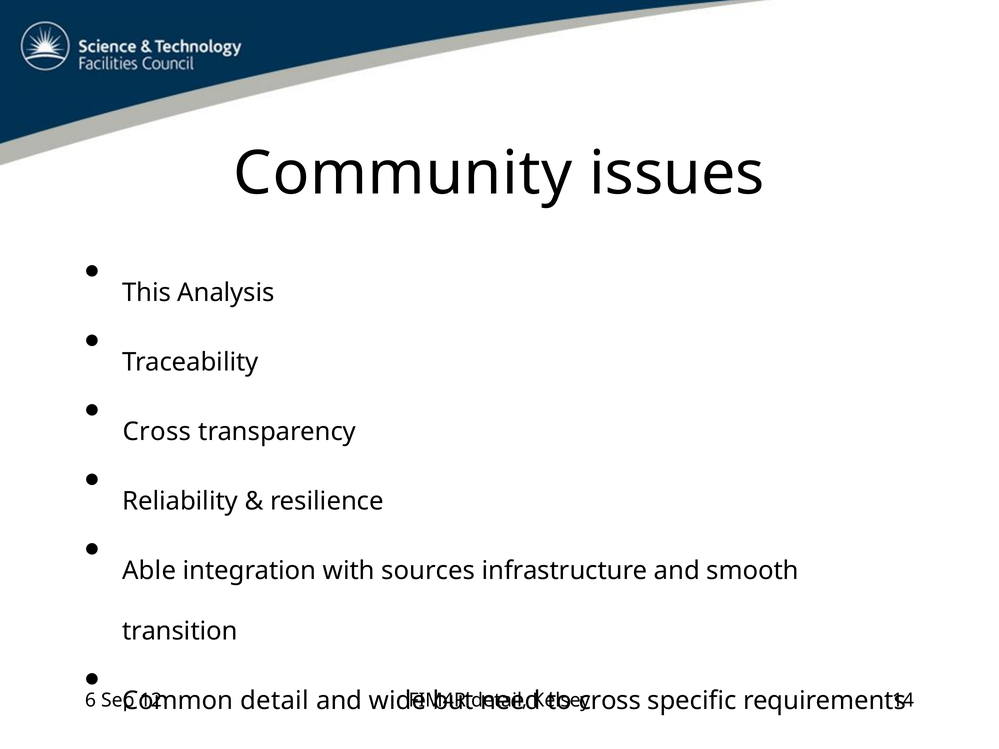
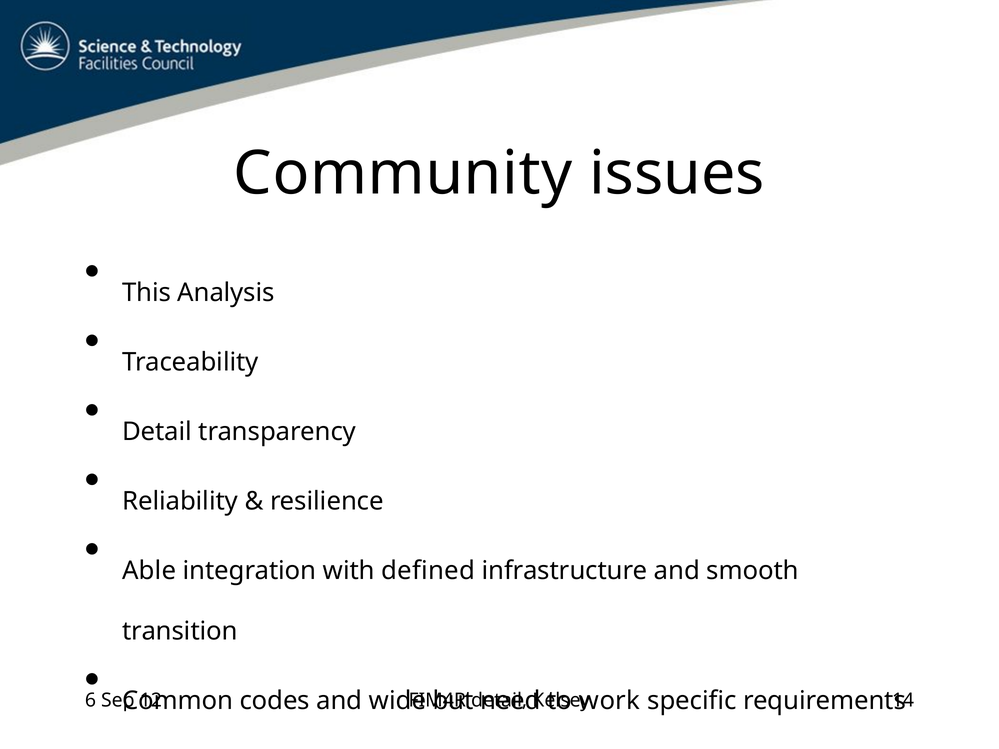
Cross at (157, 432): Cross -> Detail
sources: sources -> defined
detail at (275, 701): detail -> codes
cross at (610, 701): cross -> work
